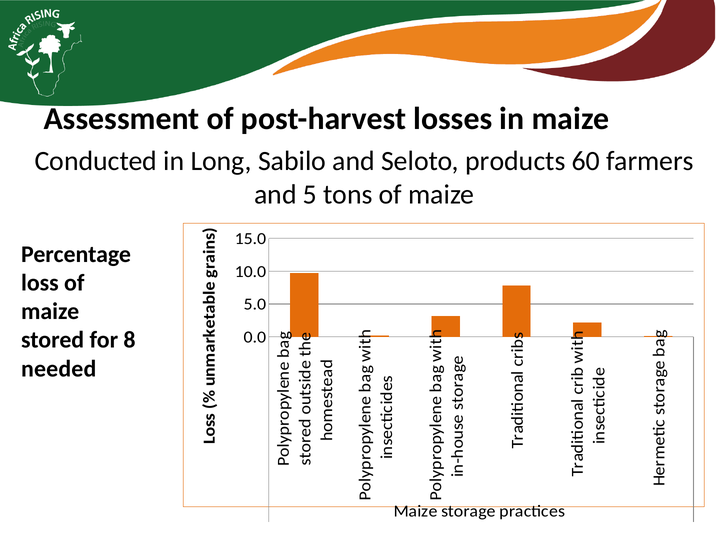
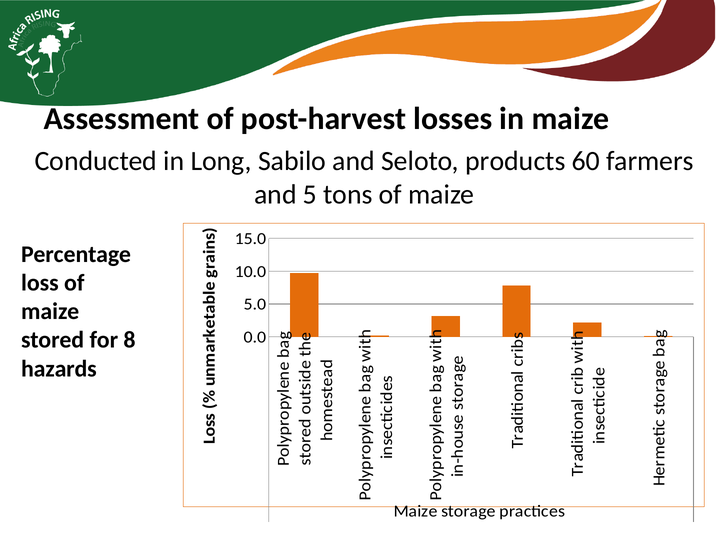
needed: needed -> hazards
